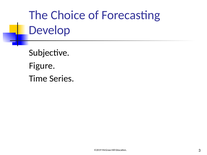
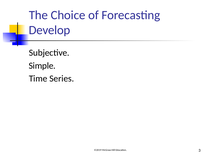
Figure: Figure -> Simple
